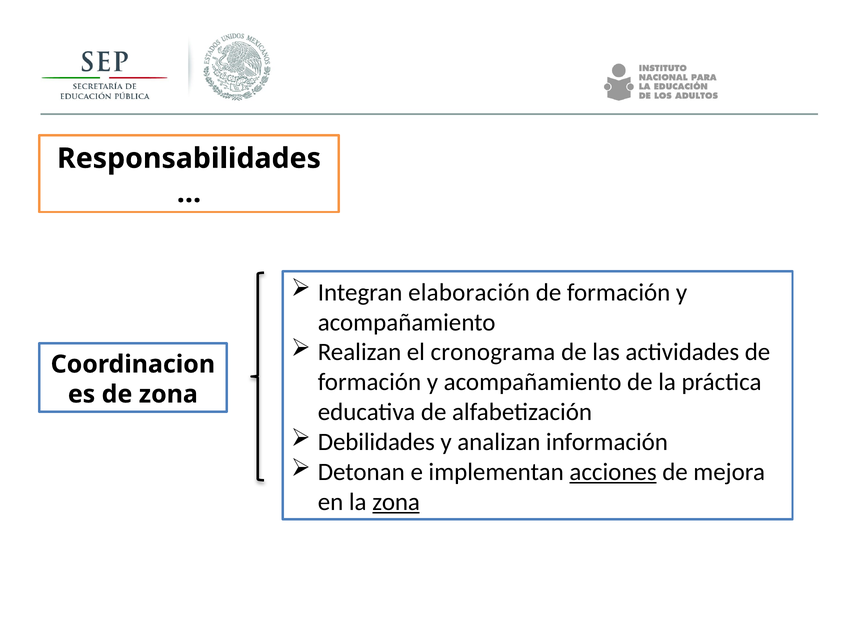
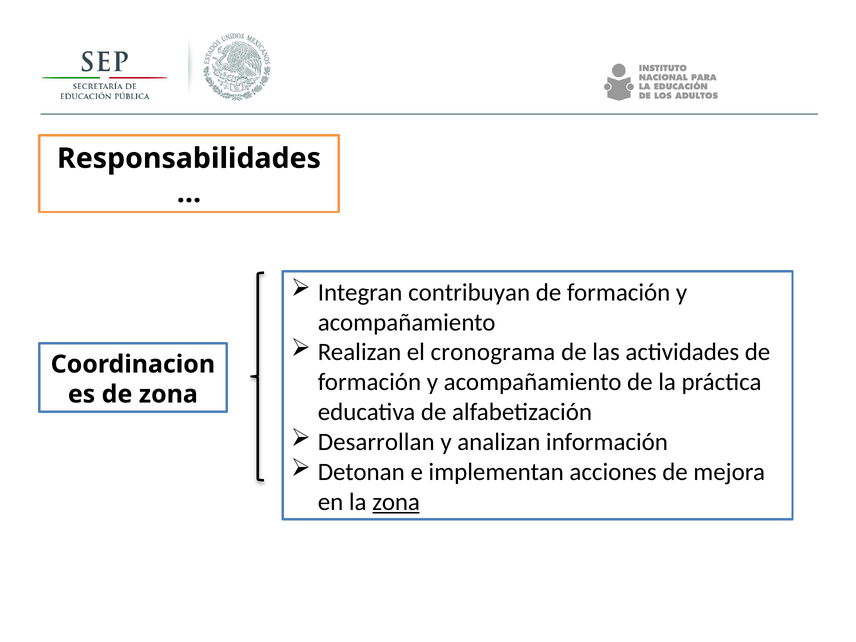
elaboración: elaboración -> contribuyan
Debilidades: Debilidades -> Desarrollan
acciones underline: present -> none
